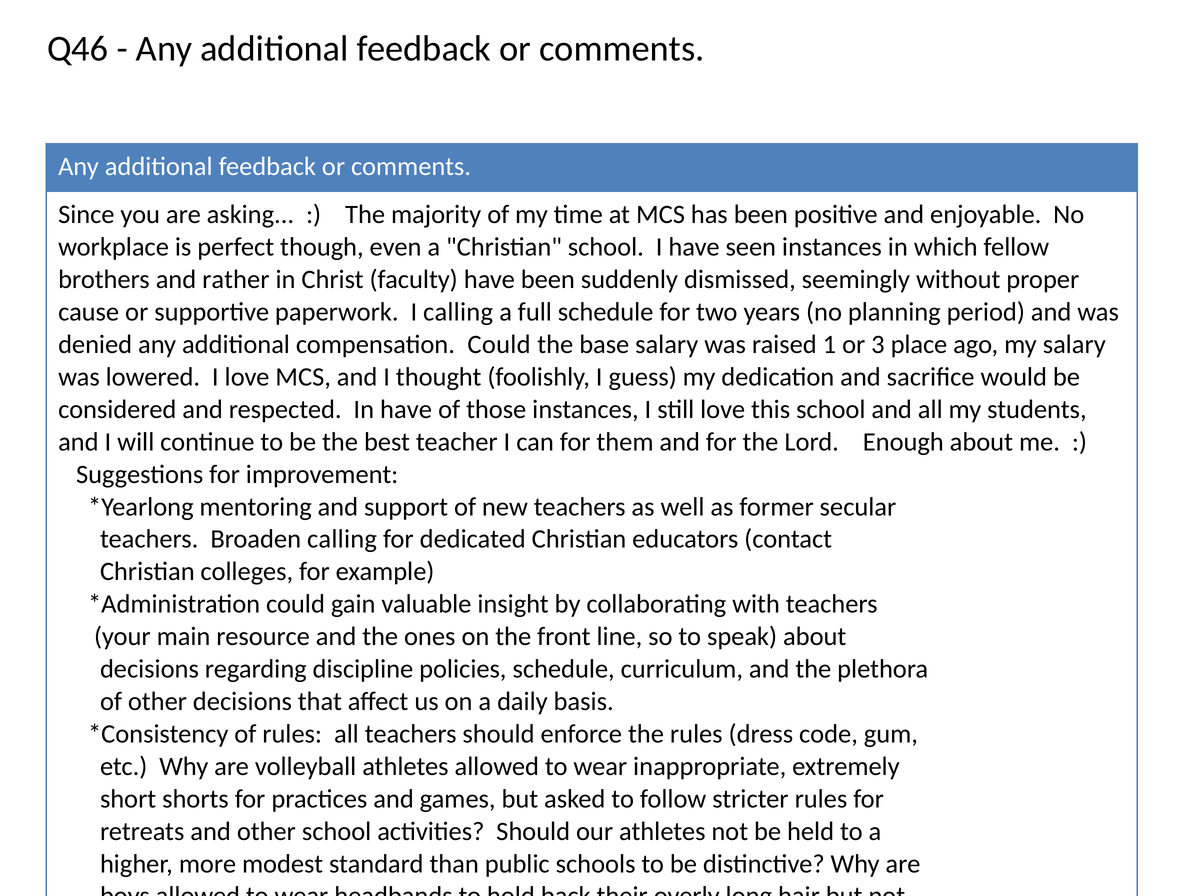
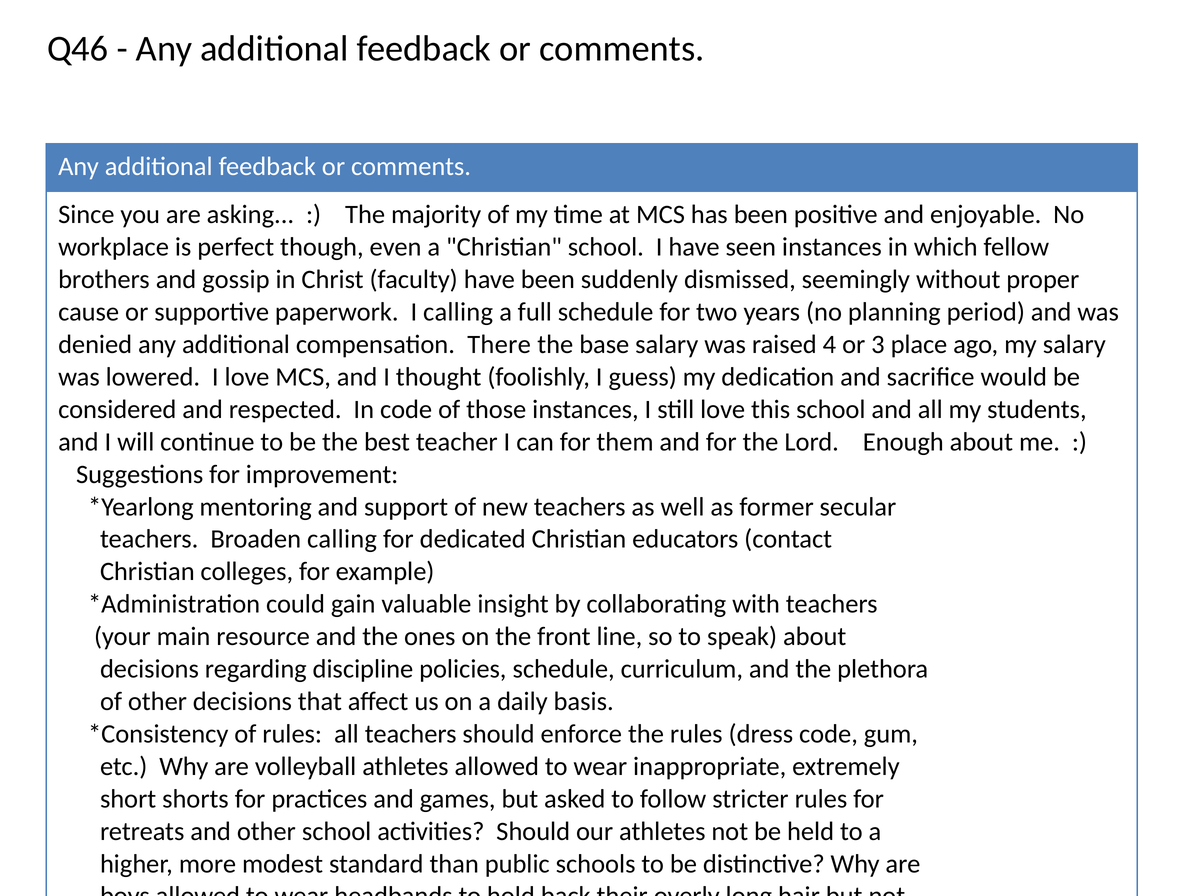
rather: rather -> gossip
compensation Could: Could -> There
1: 1 -> 4
In have: have -> code
